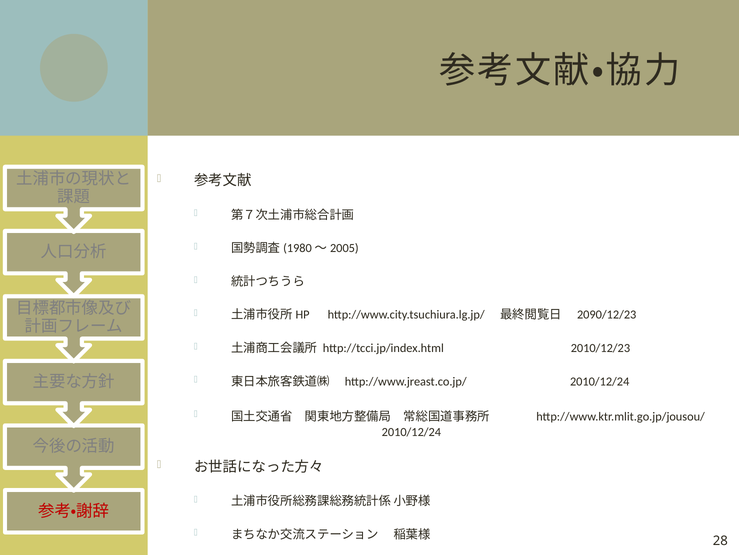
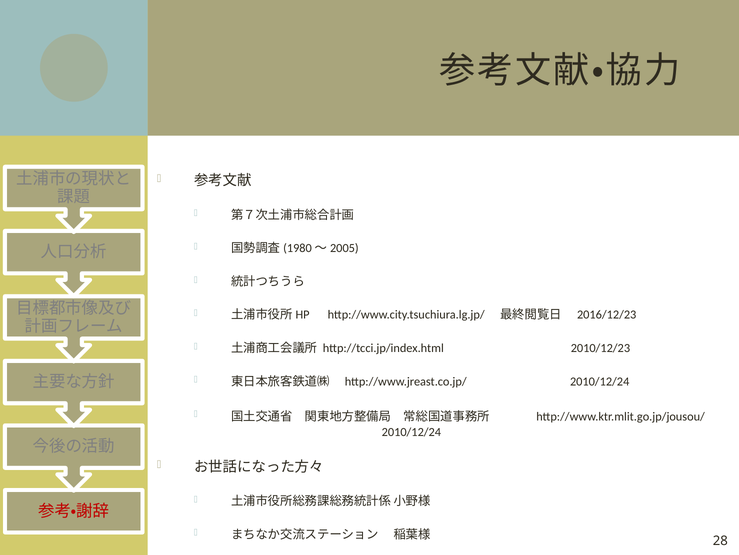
2090/12/23: 2090/12/23 -> 2016/12/23
